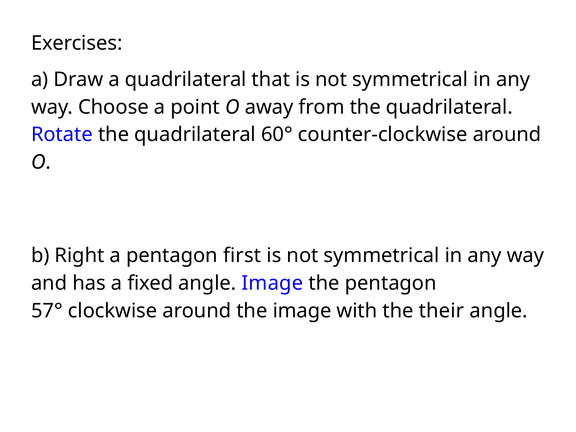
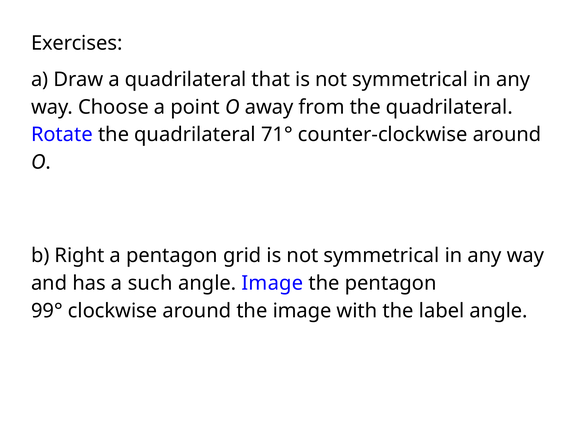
60°: 60° -> 71°
first: first -> grid
fixed: fixed -> such
57°: 57° -> 99°
their: their -> label
